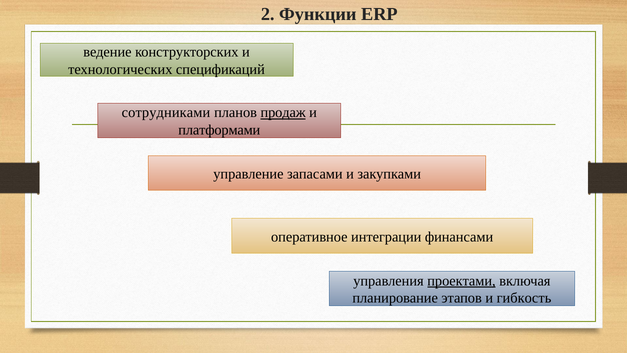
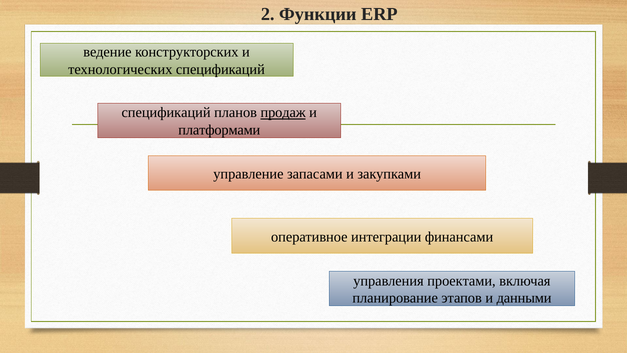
сотрудниками at (166, 113): сотрудниками -> спецификаций
проектами underline: present -> none
гибкость: гибкость -> данными
